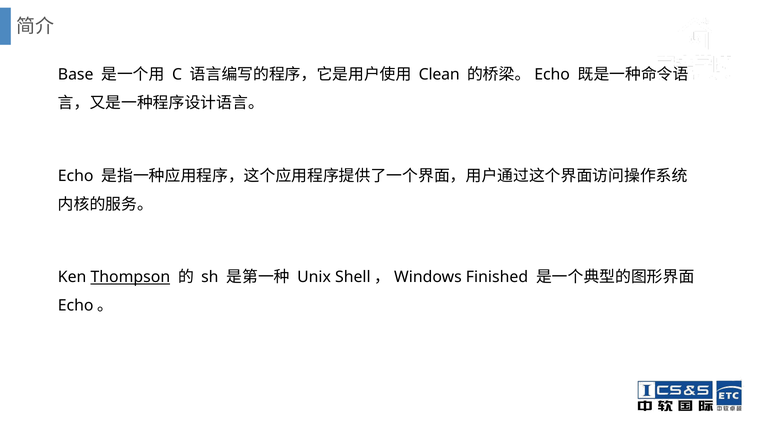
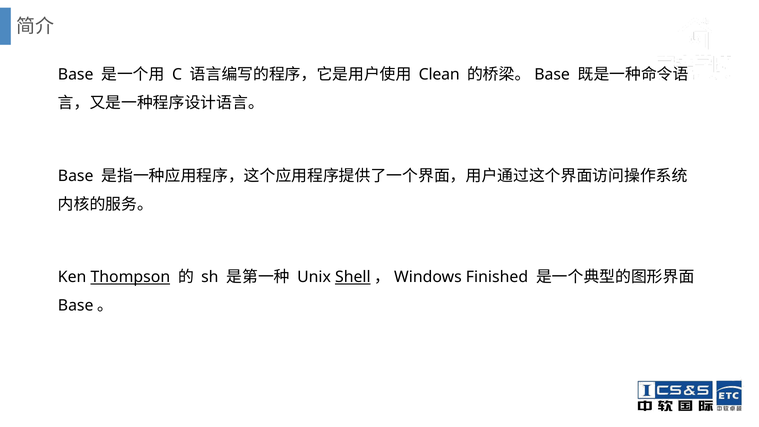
Echo at (552, 75): Echo -> Base
Echo at (76, 176): Echo -> Base
Shell underline: none -> present
Echo at (76, 306): Echo -> Base
